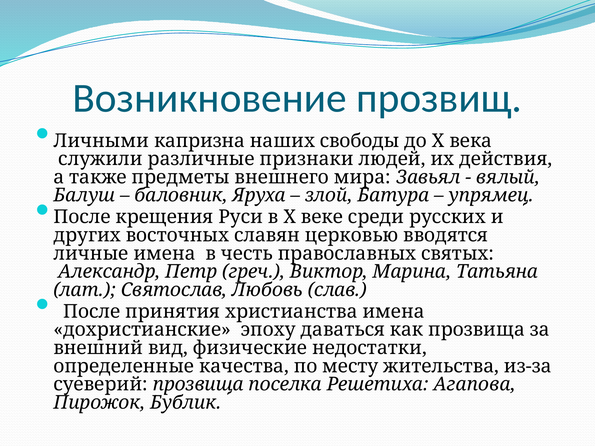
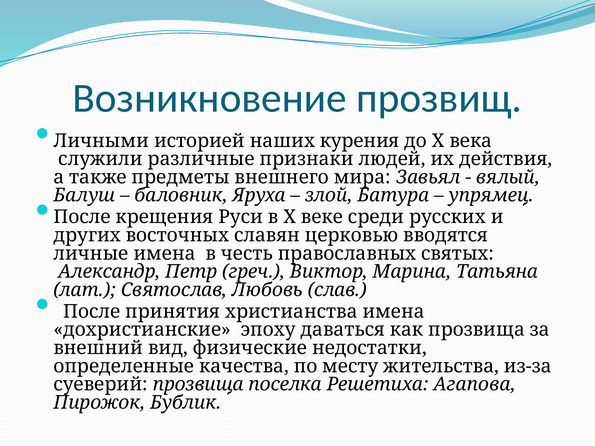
капризна: капризна -> историей
свободы: свободы -> курения
